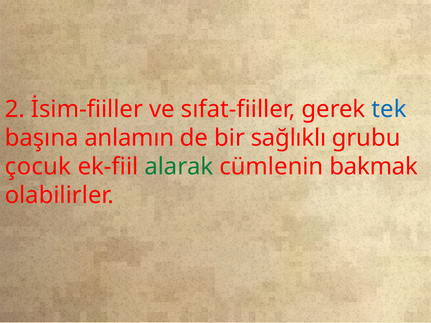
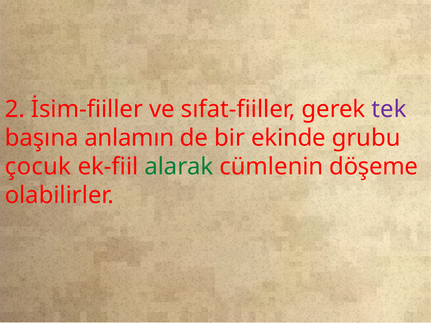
tek colour: blue -> purple
sağlıklı: sağlıklı -> ekinde
bakmak: bakmak -> döşeme
